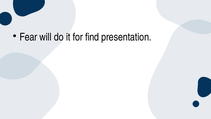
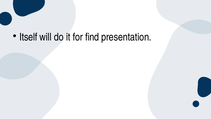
Fear: Fear -> Itself
